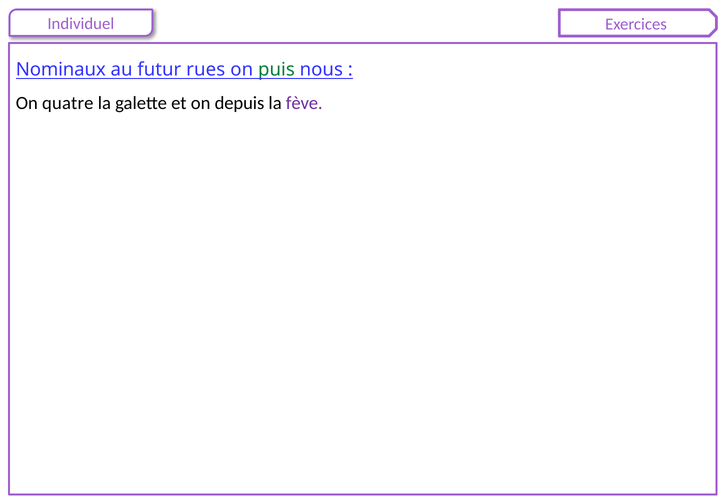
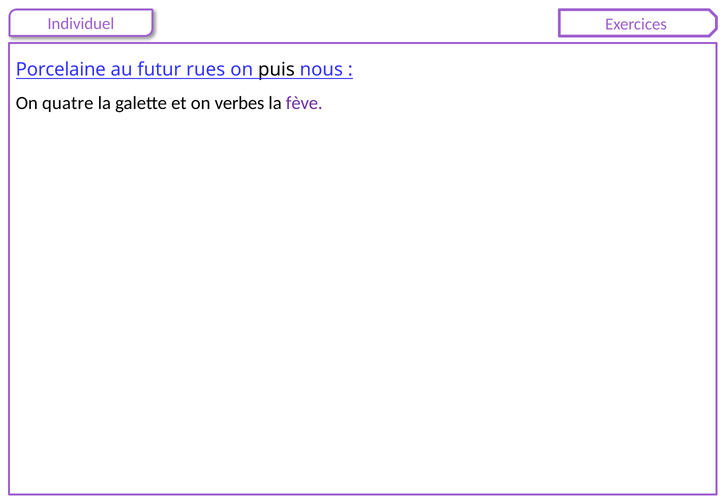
Nominaux: Nominaux -> Porcelaine
puis colour: green -> black
depuis: depuis -> verbes
